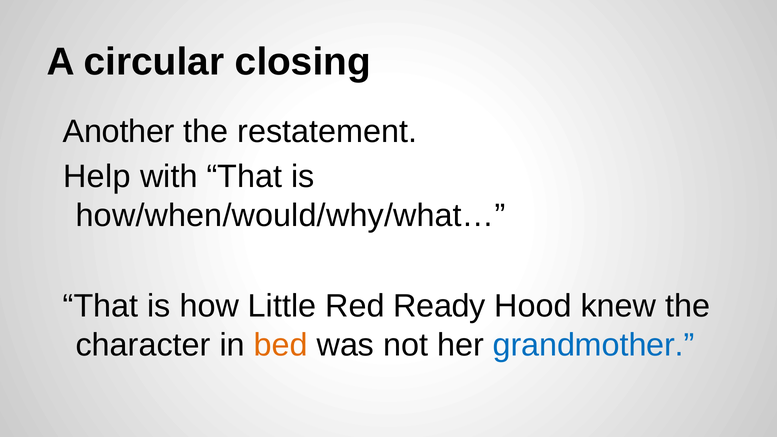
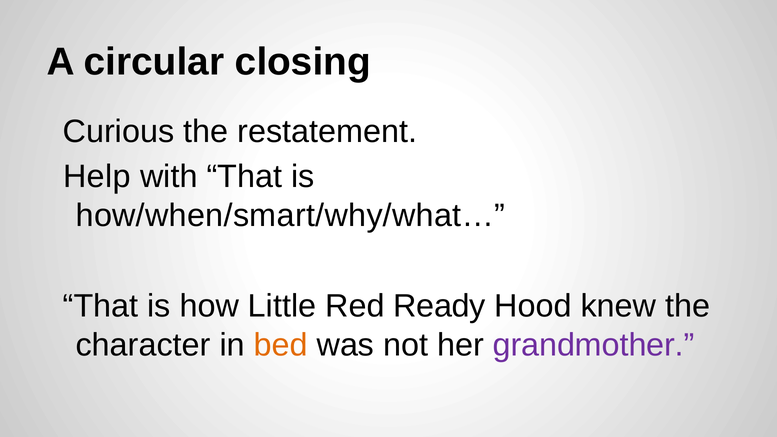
Another: Another -> Curious
how/when/would/why/what…: how/when/would/why/what… -> how/when/smart/why/what…
grandmother colour: blue -> purple
